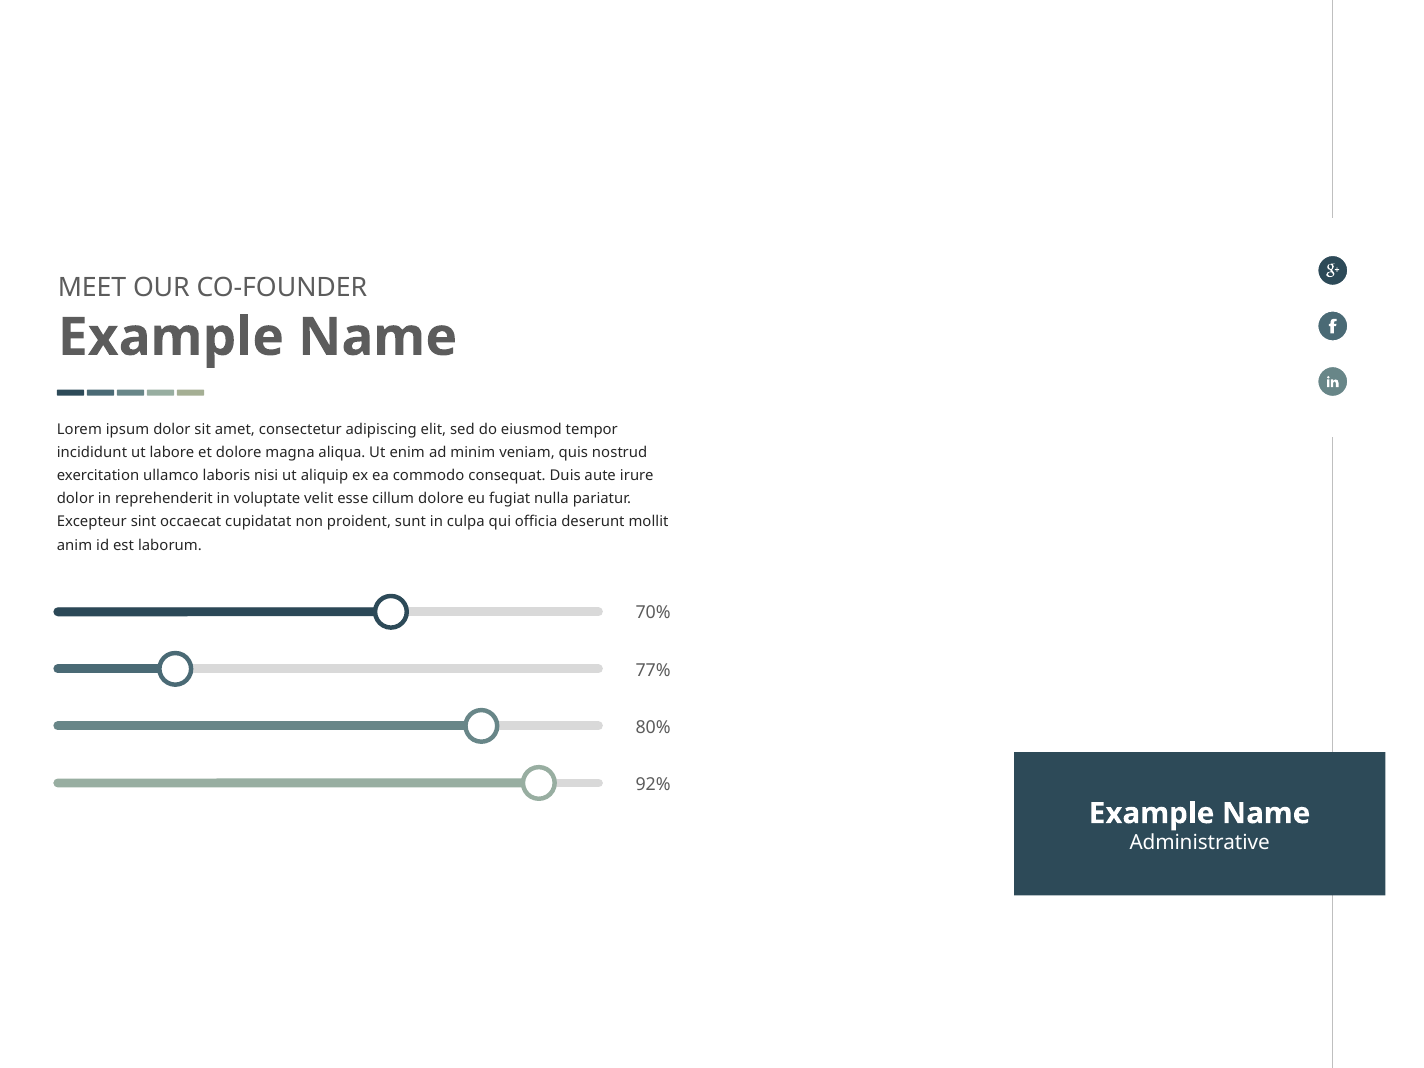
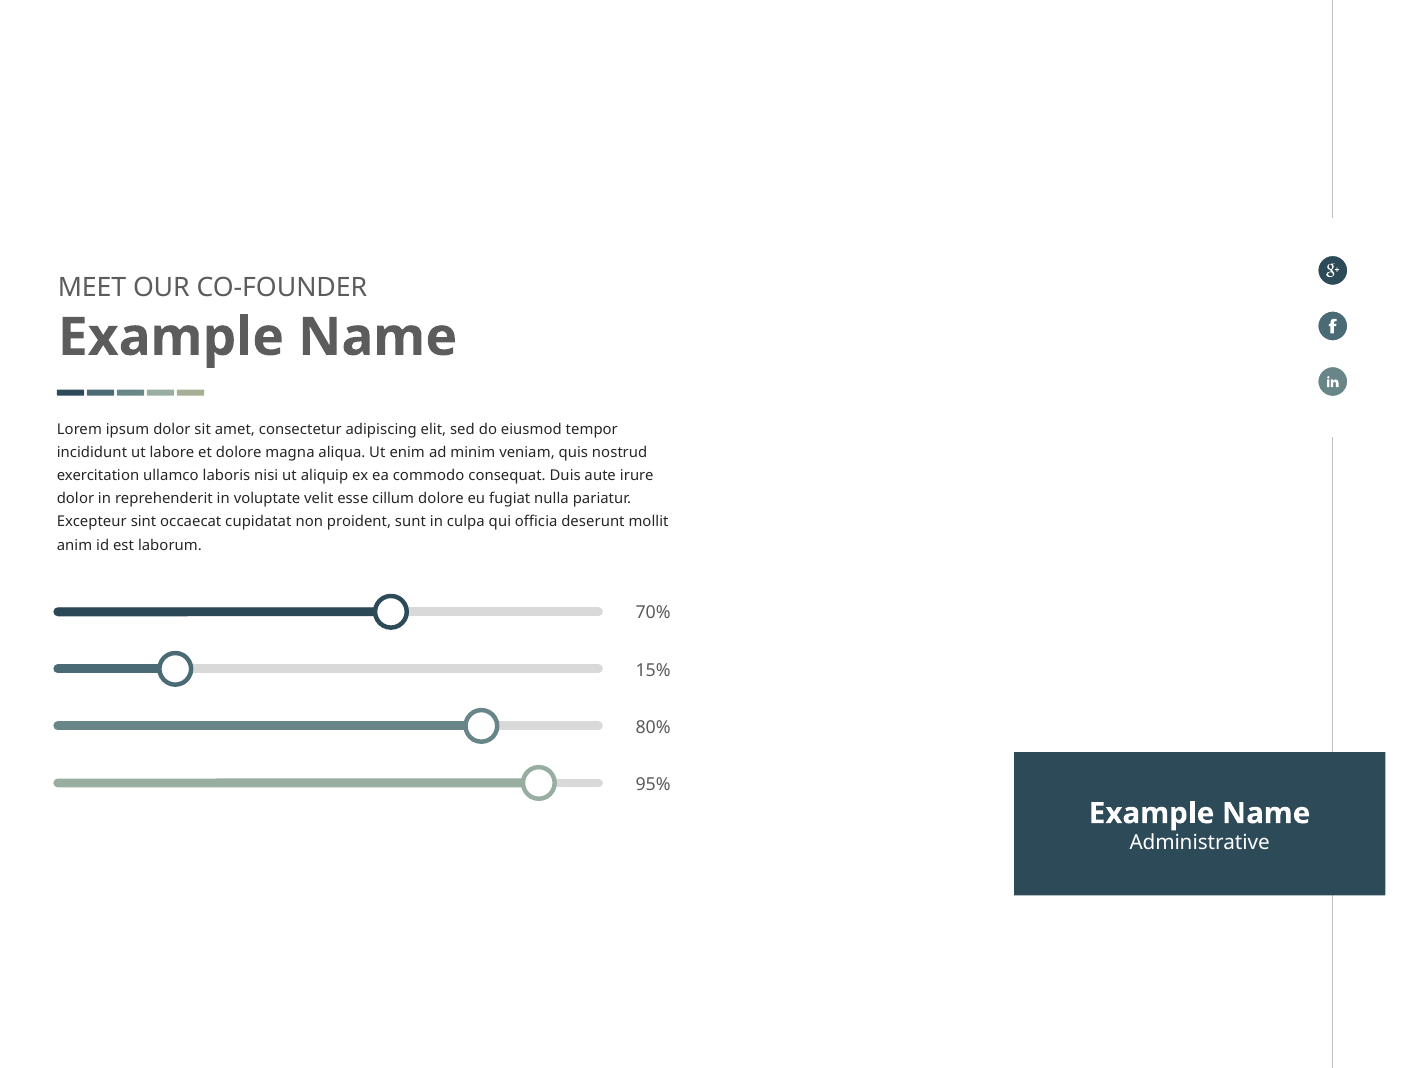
77%: 77% -> 15%
92%: 92% -> 95%
